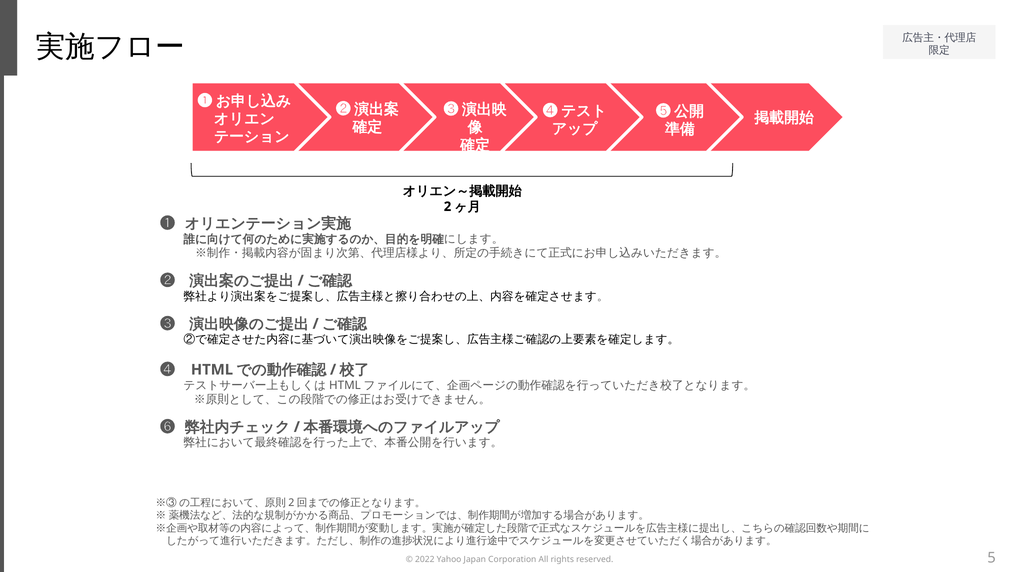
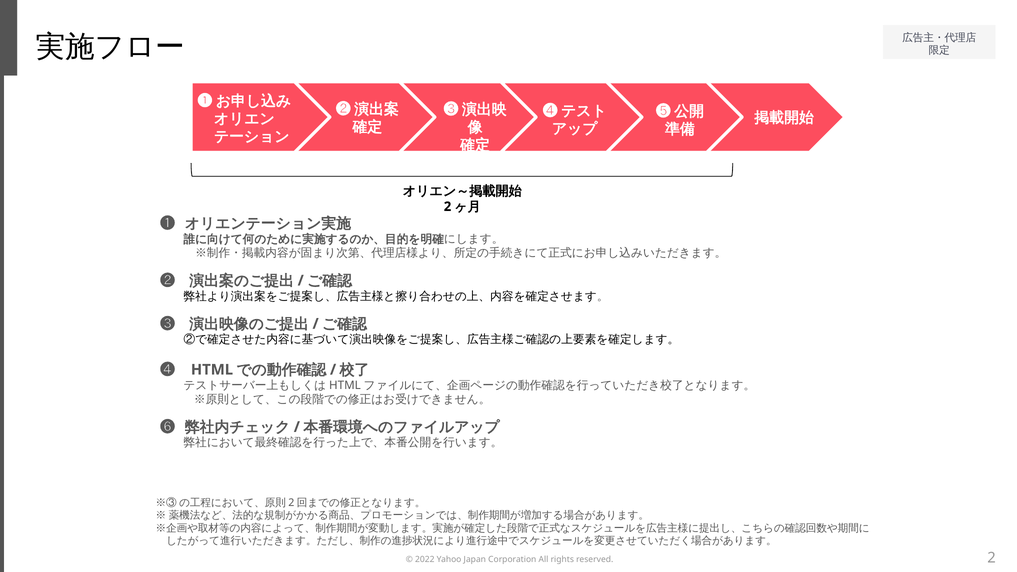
5 at (992, 558): 5 -> 2
